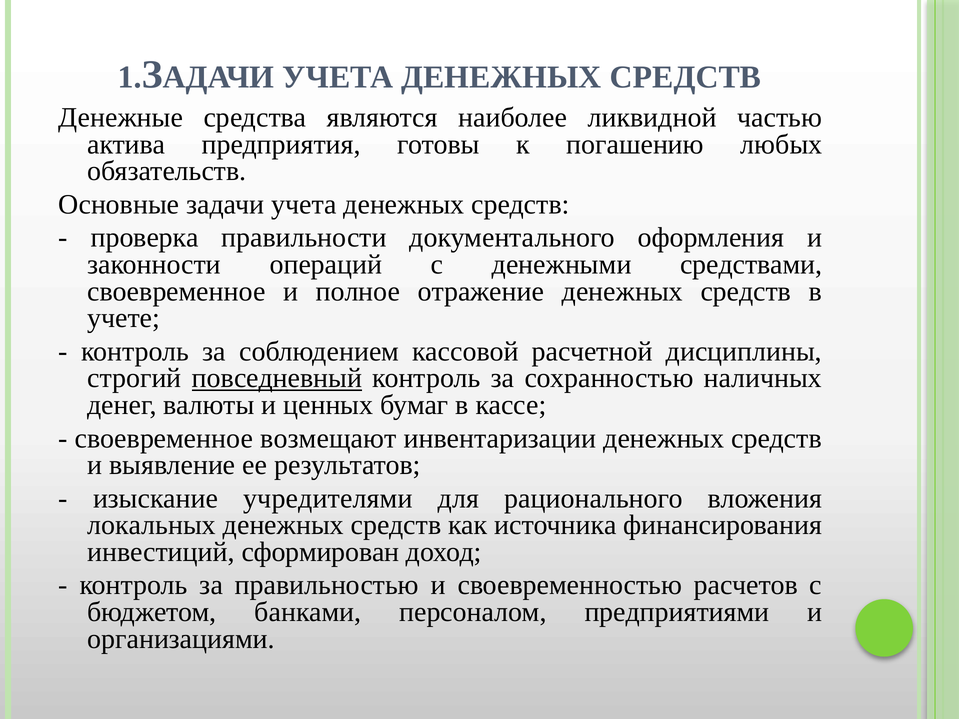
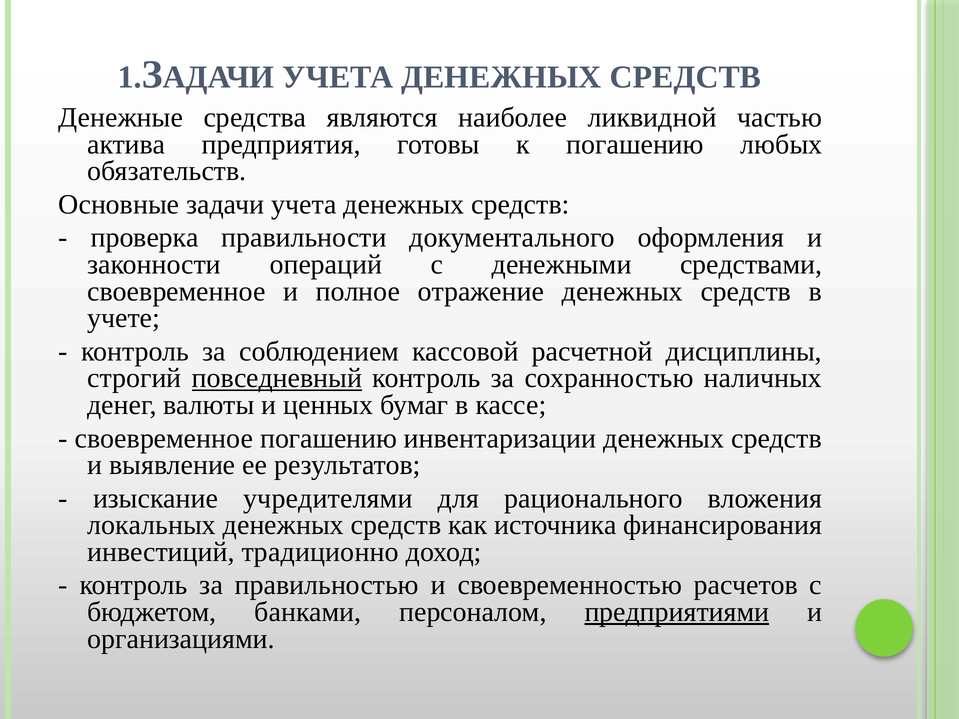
своевременное возмещают: возмещают -> погашению
сформирован: сформирован -> традиционно
предприятиями underline: none -> present
